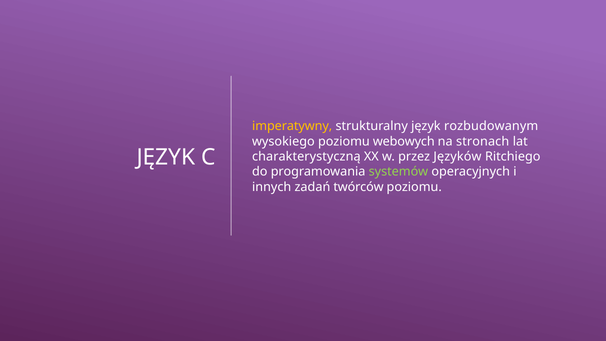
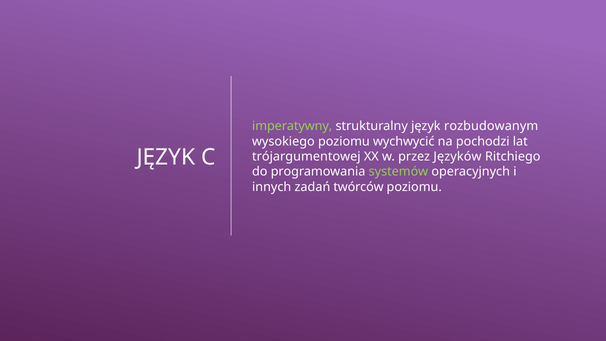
imperatywny colour: yellow -> light green
webowych: webowych -> wychwycić
stronach: stronach -> pochodzi
charakterystyczną: charakterystyczną -> trójargumentowej
